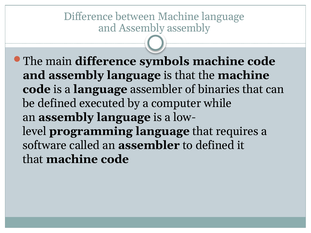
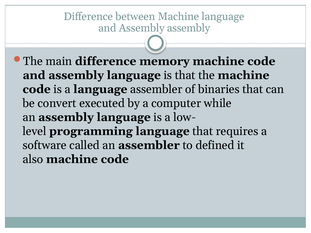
symbols: symbols -> memory
be defined: defined -> convert
that at (33, 159): that -> also
